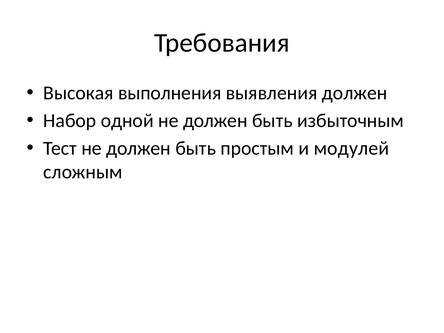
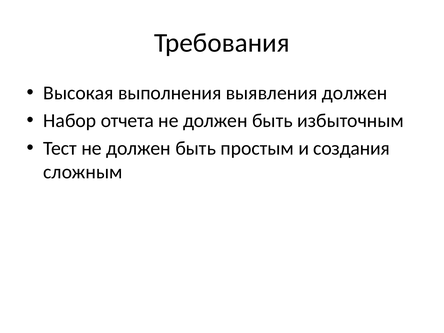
одной: одной -> отчета
модулей: модулей -> создания
